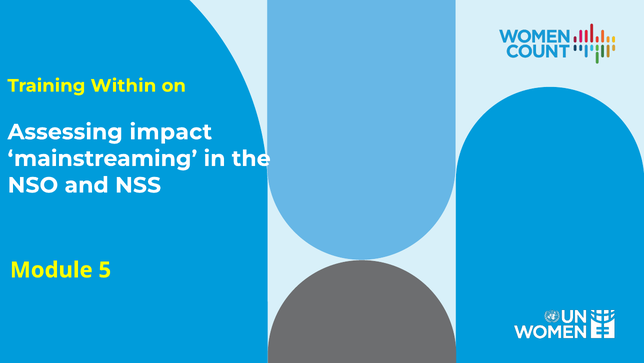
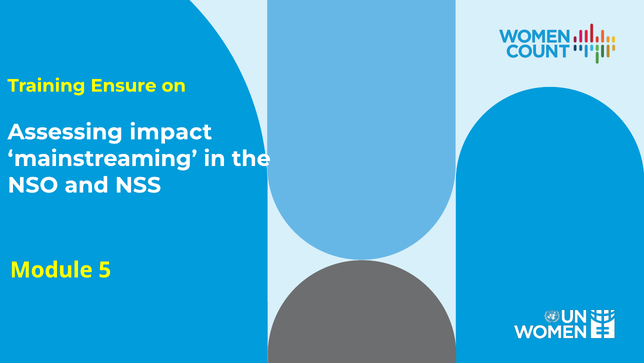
Within: Within -> Ensure
